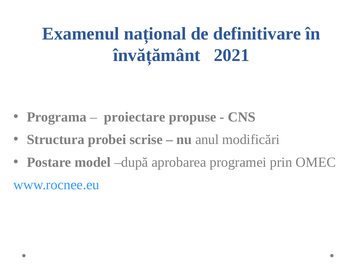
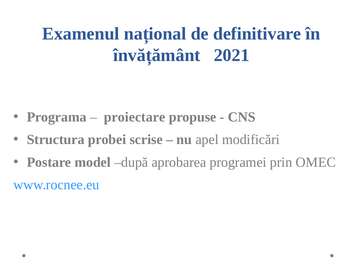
anul: anul -> apel
